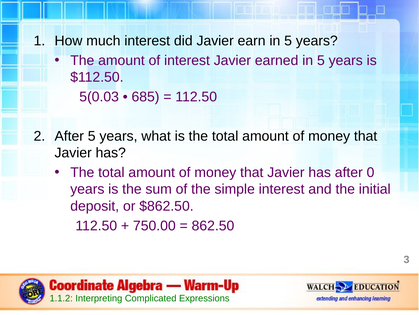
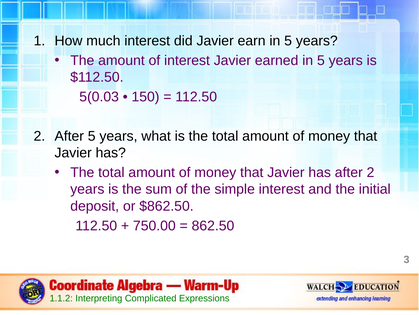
685: 685 -> 150
after 0: 0 -> 2
